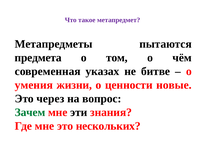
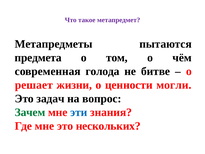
указах: указах -> голода
умения: умения -> решает
новые: новые -> могли
через: через -> задач
эти colour: black -> blue
